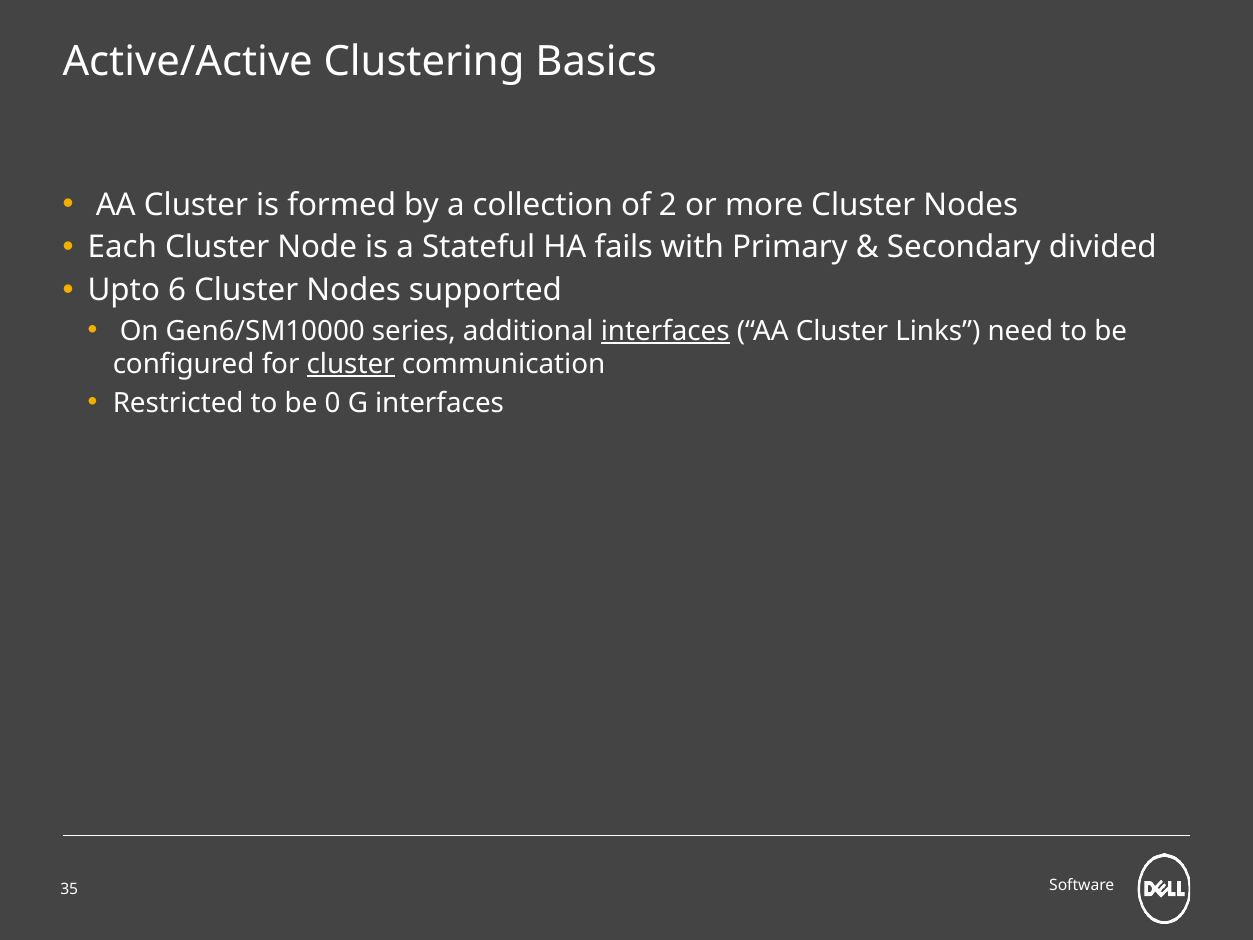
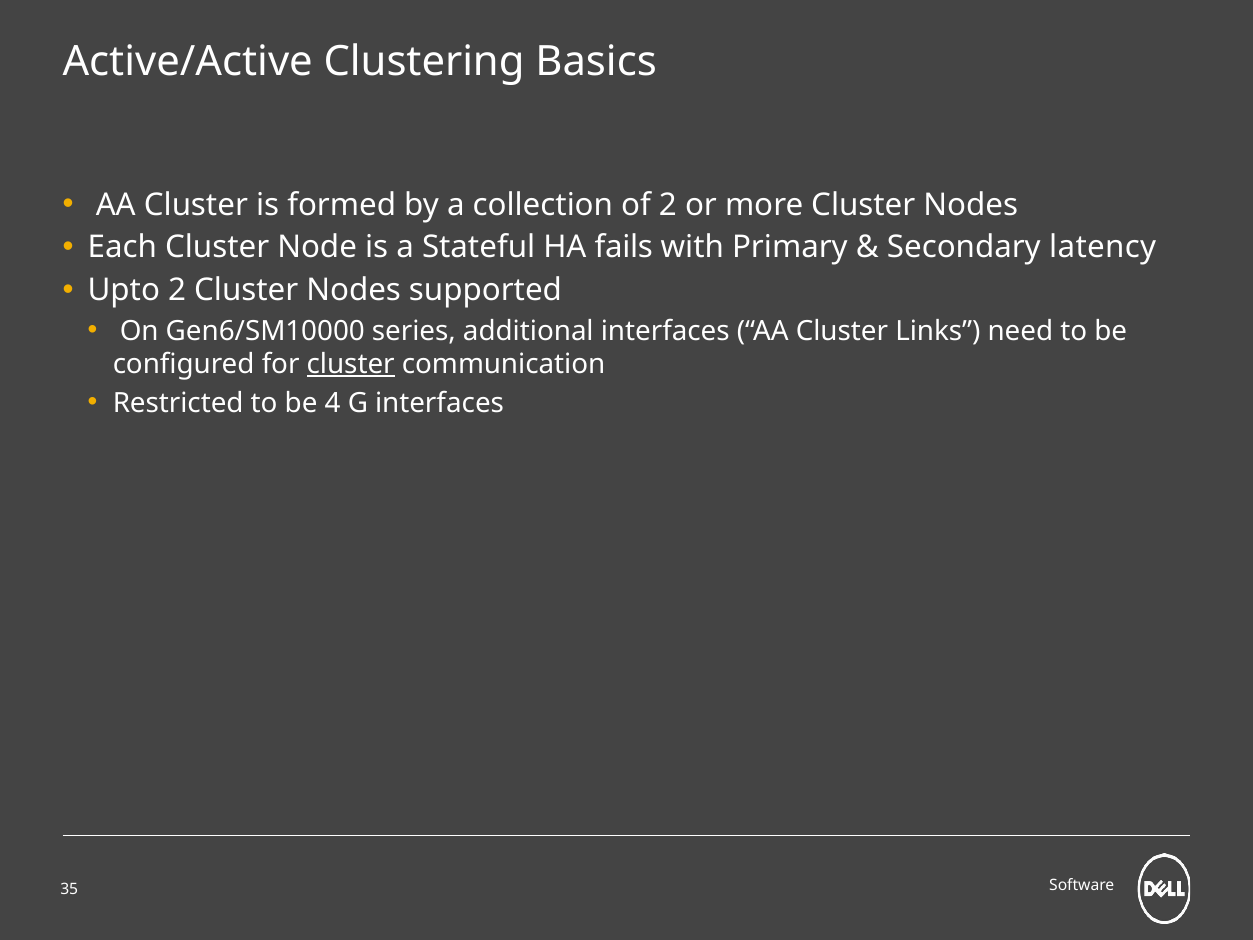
divided: divided -> latency
Upto 6: 6 -> 2
interfaces at (665, 331) underline: present -> none
0: 0 -> 4
